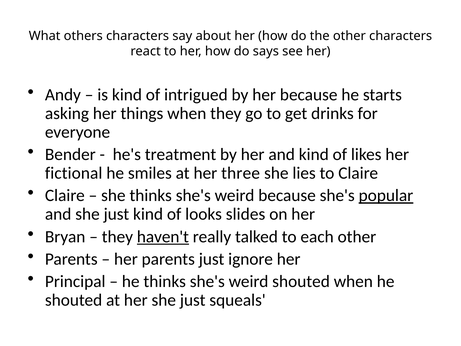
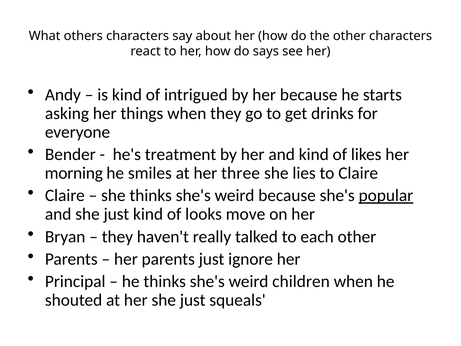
fictional: fictional -> morning
slides: slides -> move
haven't underline: present -> none
weird shouted: shouted -> children
